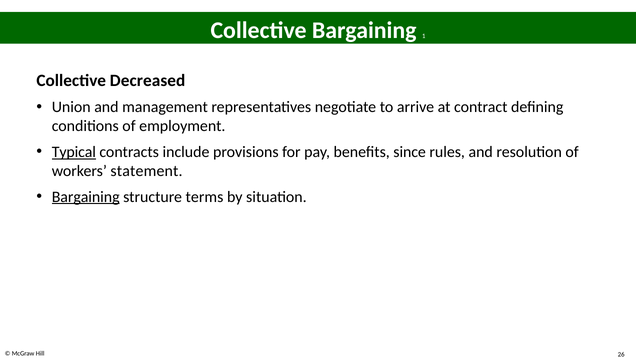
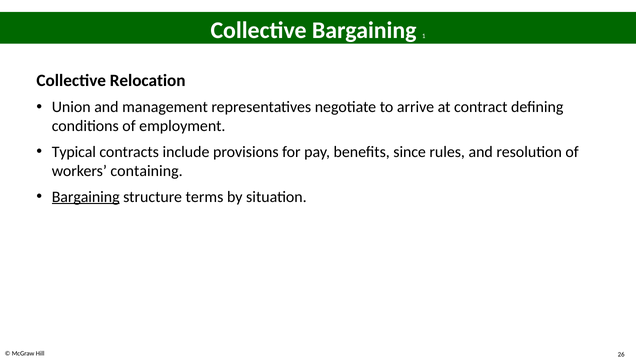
Decreased: Decreased -> Relocation
Typical underline: present -> none
statement: statement -> containing
